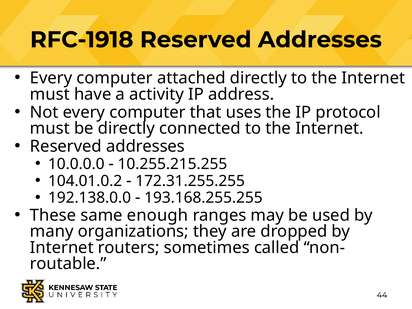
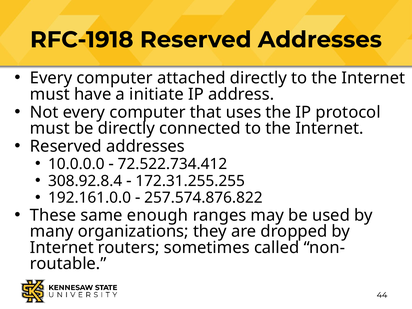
activity: activity -> initiate
10.255.215.255: 10.255.215.255 -> 72.522.734.412
104.01.0.2: 104.01.0.2 -> 308.92.8.4
192.138.0.0: 192.138.0.0 -> 192.161.0.0
193.168.255.255: 193.168.255.255 -> 257.574.876.822
